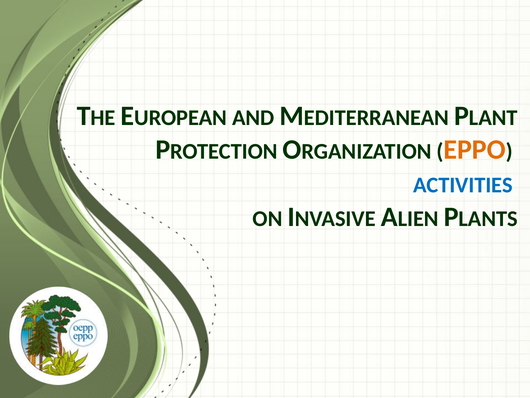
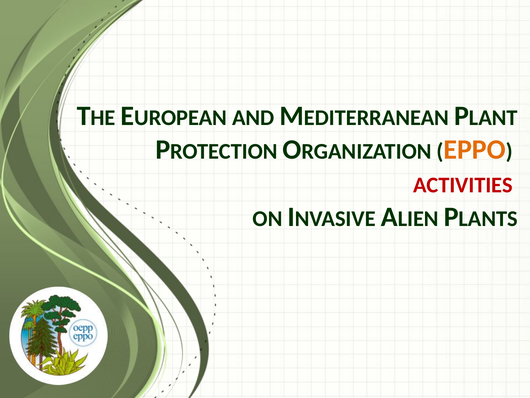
ACTIVITIES colour: blue -> red
